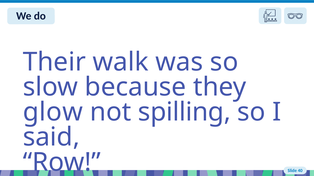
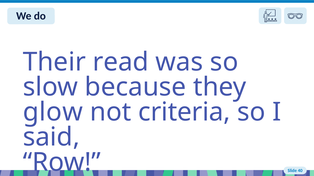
walk: walk -> read
spilling: spilling -> criteria
